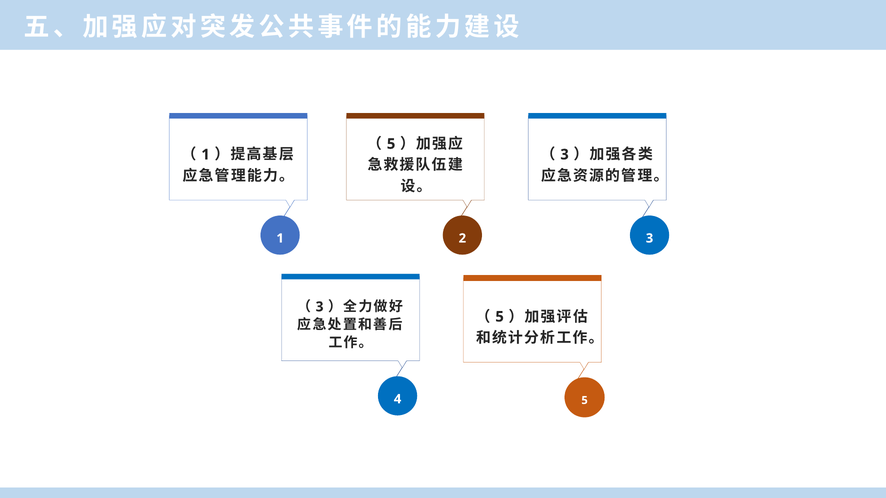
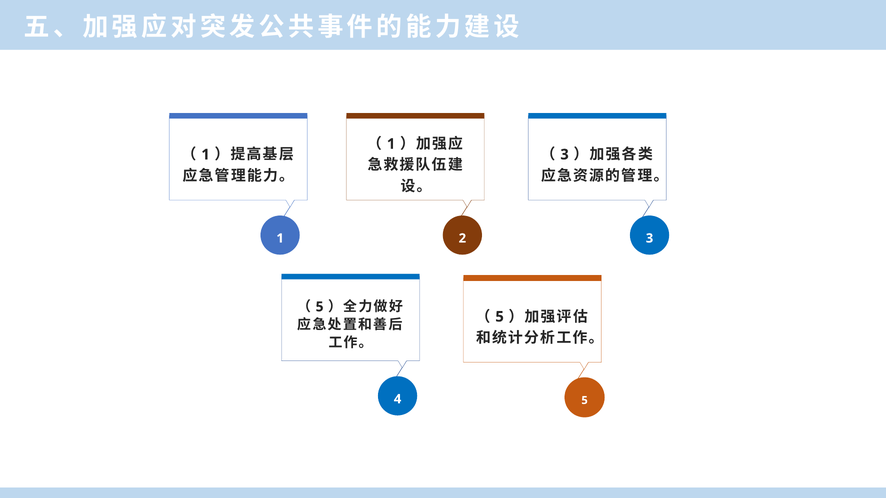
5 at (391, 144): 5 -> 1
3 at (320, 307): 3 -> 5
